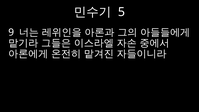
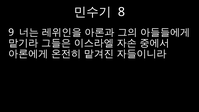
5: 5 -> 8
